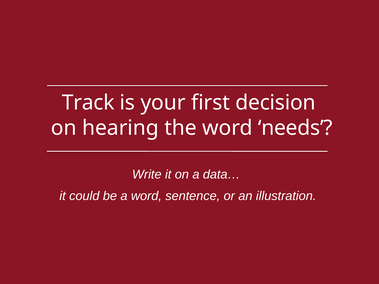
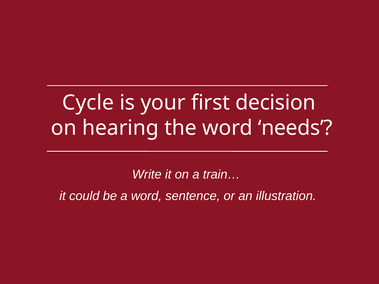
Track: Track -> Cycle
data…: data… -> train…
